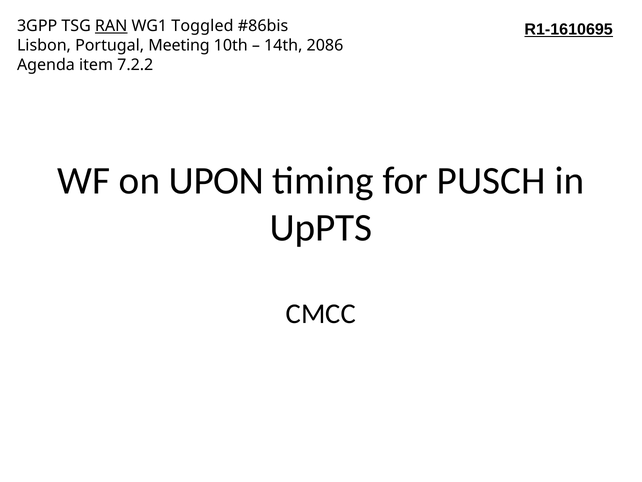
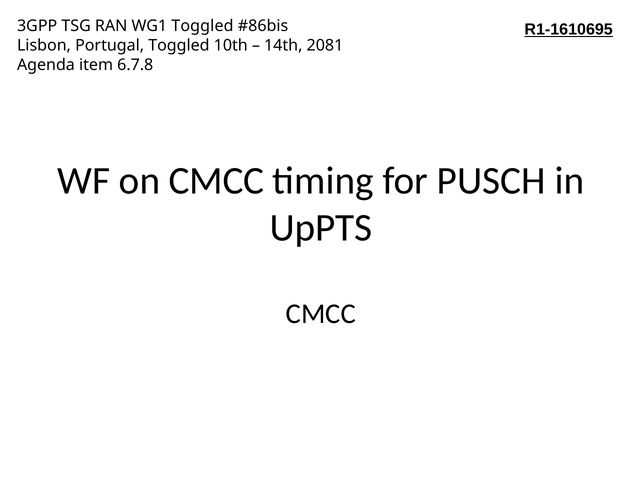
RAN underline: present -> none
Portugal Meeting: Meeting -> Toggled
2086: 2086 -> 2081
7.2.2: 7.2.2 -> 6.7.8
on UPON: UPON -> CMCC
